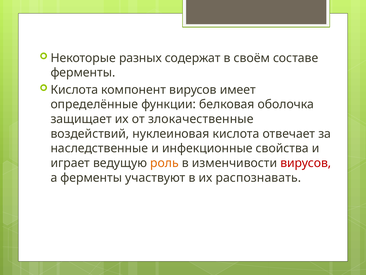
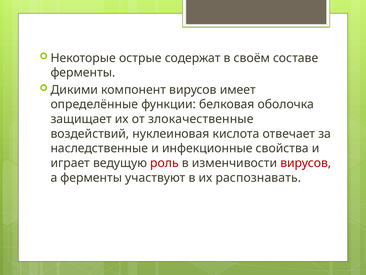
разных: разных -> острые
Кислота at (74, 90): Кислота -> Дикими
роль colour: orange -> red
